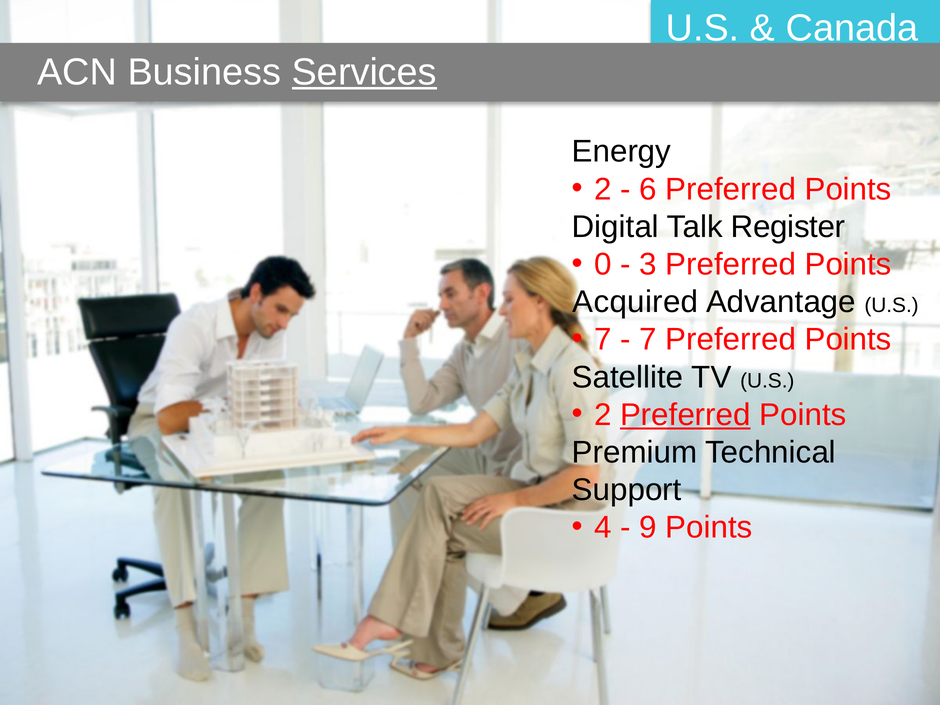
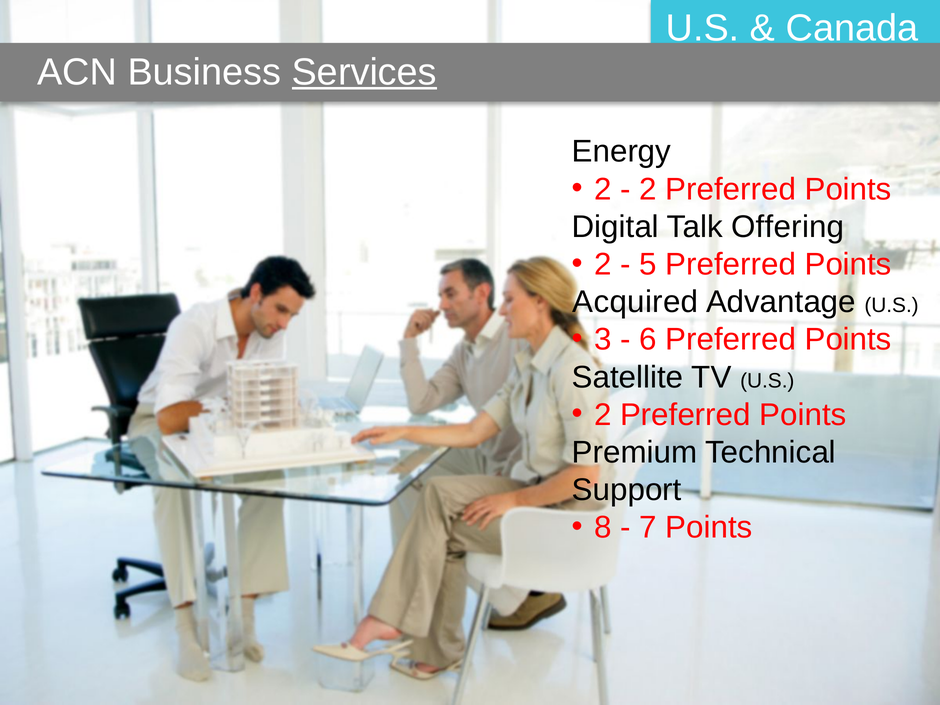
6 at (648, 189): 6 -> 2
Register: Register -> Offering
0 at (603, 264): 0 -> 2
3: 3 -> 5
7 at (603, 340): 7 -> 3
7 at (648, 340): 7 -> 6
Preferred at (685, 415) underline: present -> none
4: 4 -> 8
9: 9 -> 7
